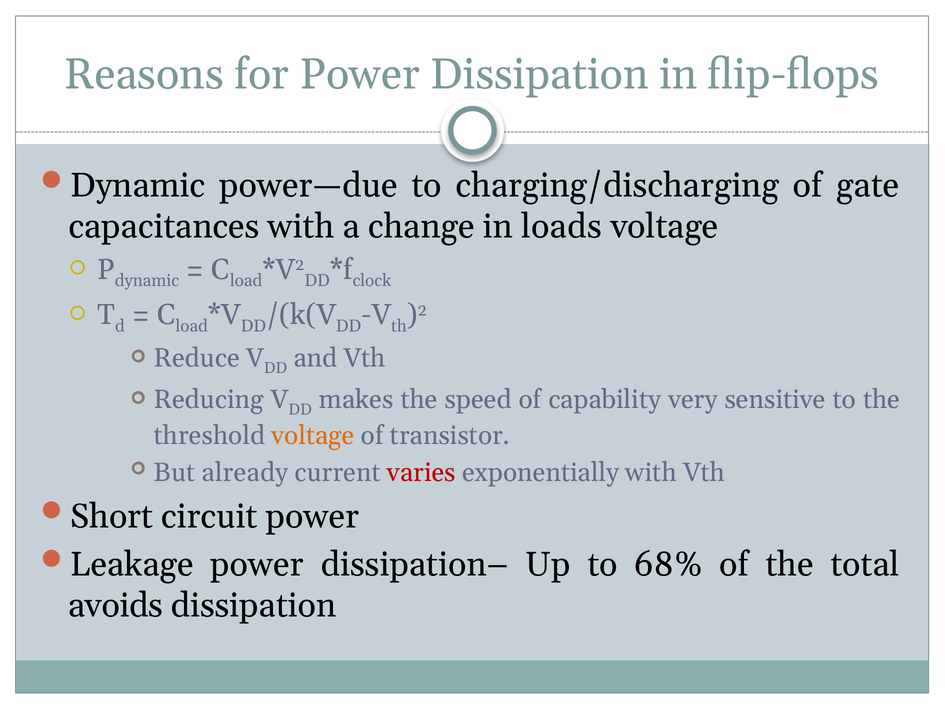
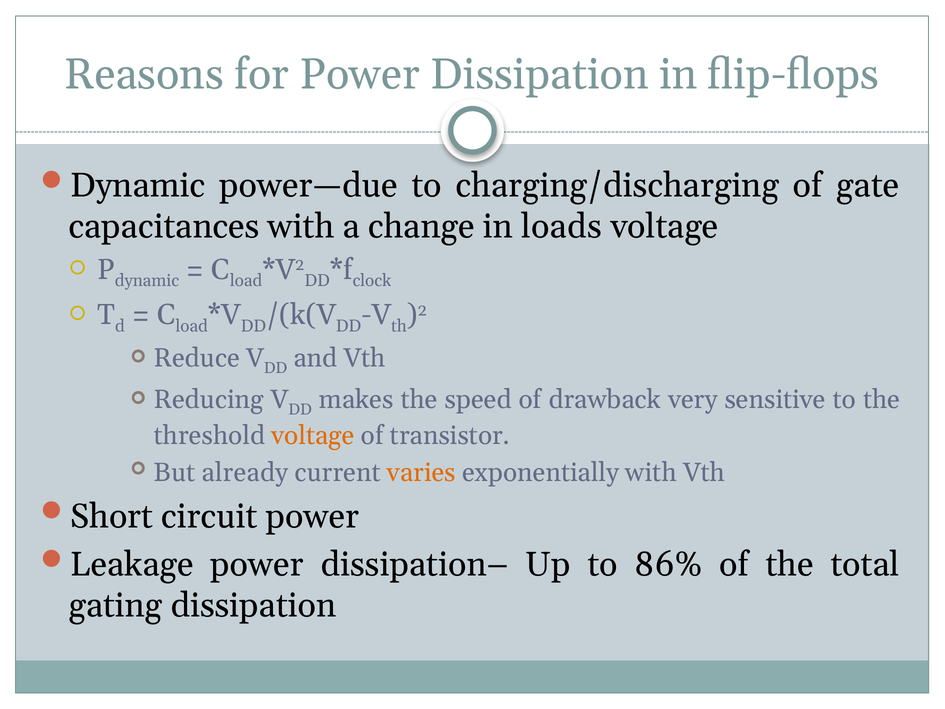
capability: capability -> drawback
varies colour: red -> orange
68%: 68% -> 86%
avoids: avoids -> gating
